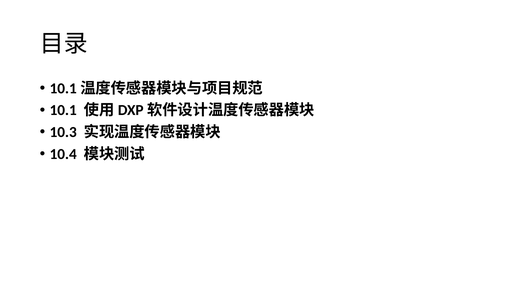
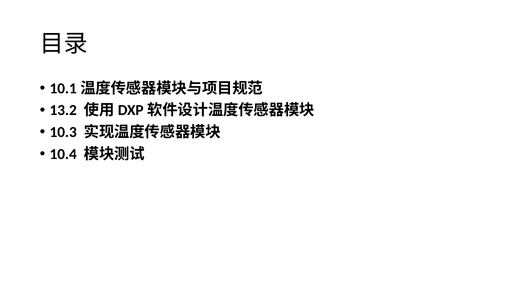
10.1: 10.1 -> 13.2
